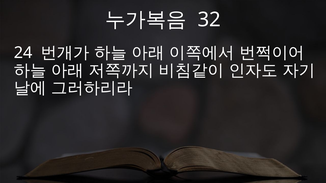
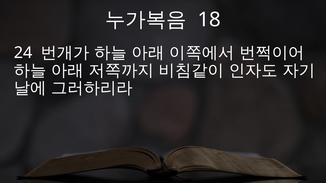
32: 32 -> 18
